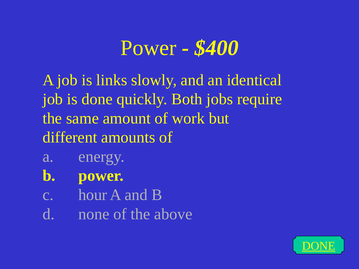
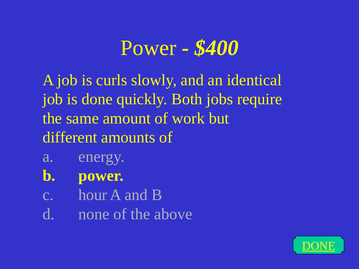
links: links -> curls
